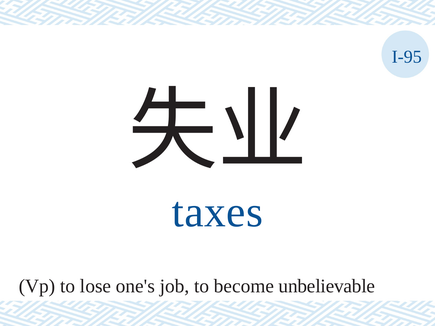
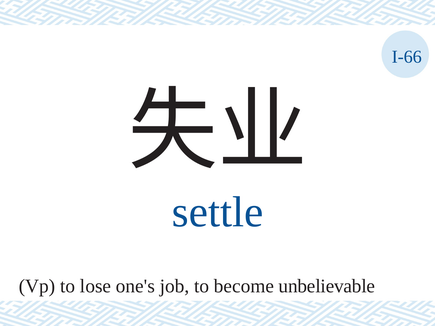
I-95: I-95 -> I-66
taxes: taxes -> settle
